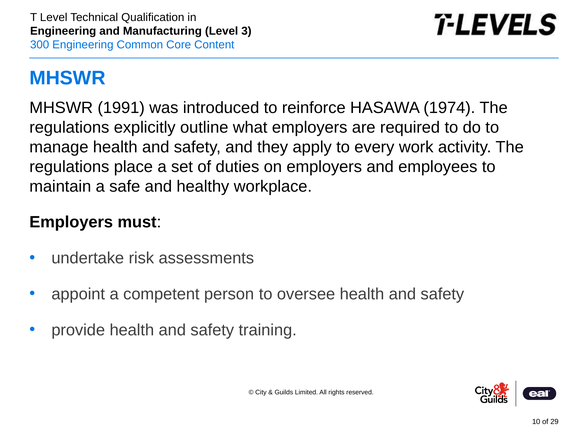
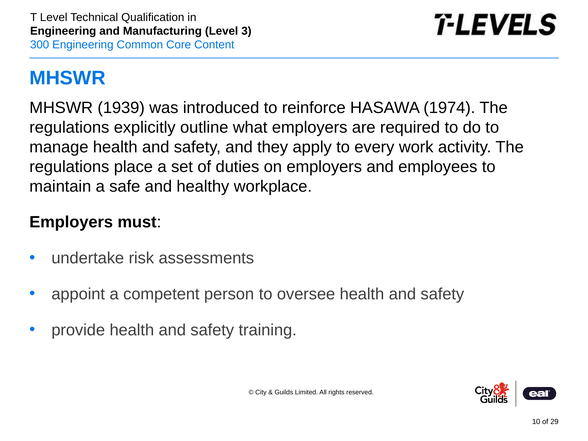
1991: 1991 -> 1939
